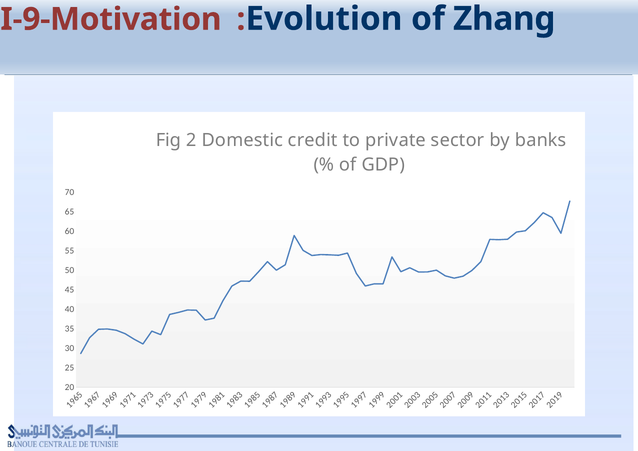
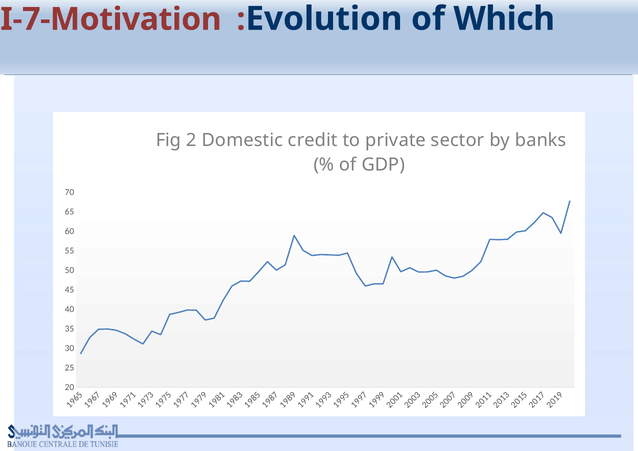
I-9-Motivation: I-9-Motivation -> I-7-Motivation
Zhang: Zhang -> Which
